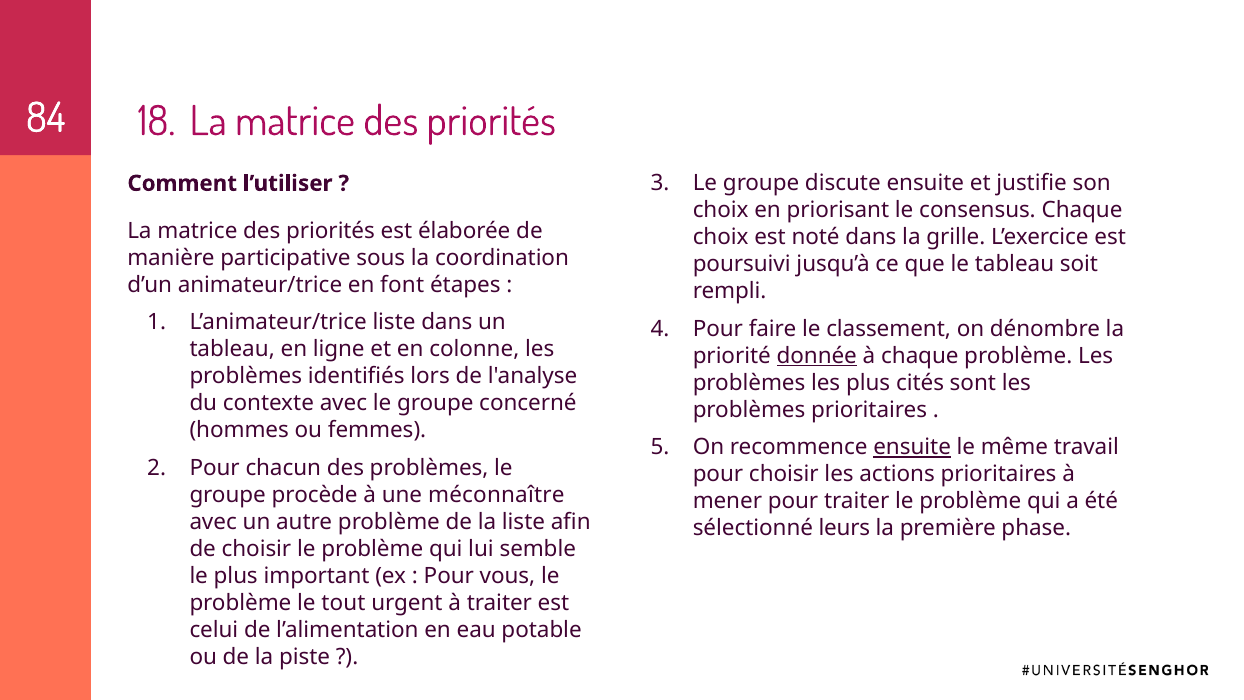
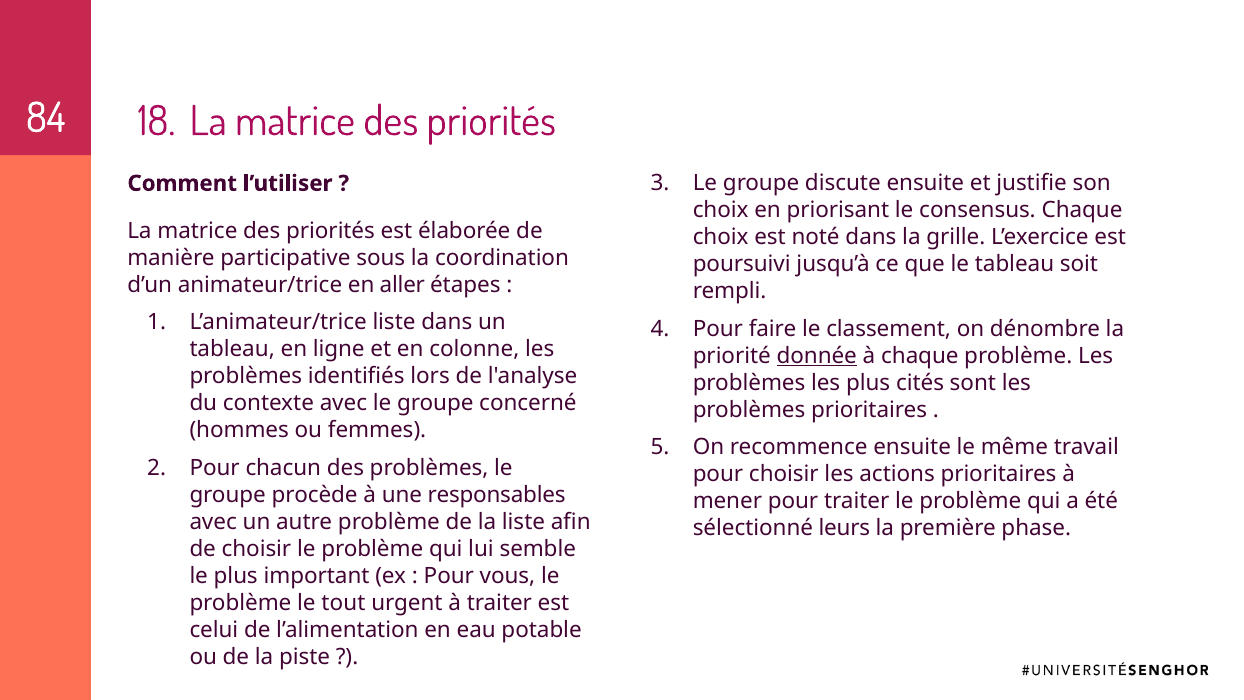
font: font -> aller
ensuite at (912, 447) underline: present -> none
méconnaître: méconnaître -> responsables
